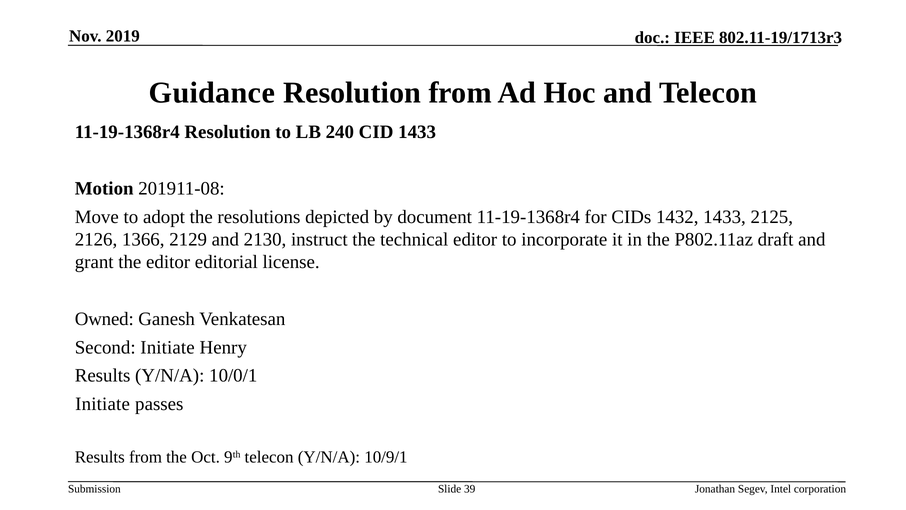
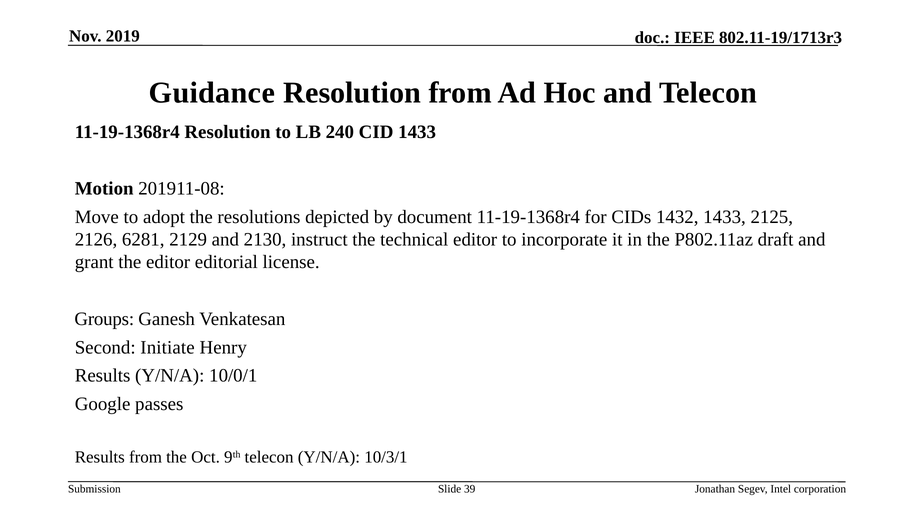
1366: 1366 -> 6281
Owned: Owned -> Groups
Initiate at (103, 404): Initiate -> Google
10/9/1: 10/9/1 -> 10/3/1
